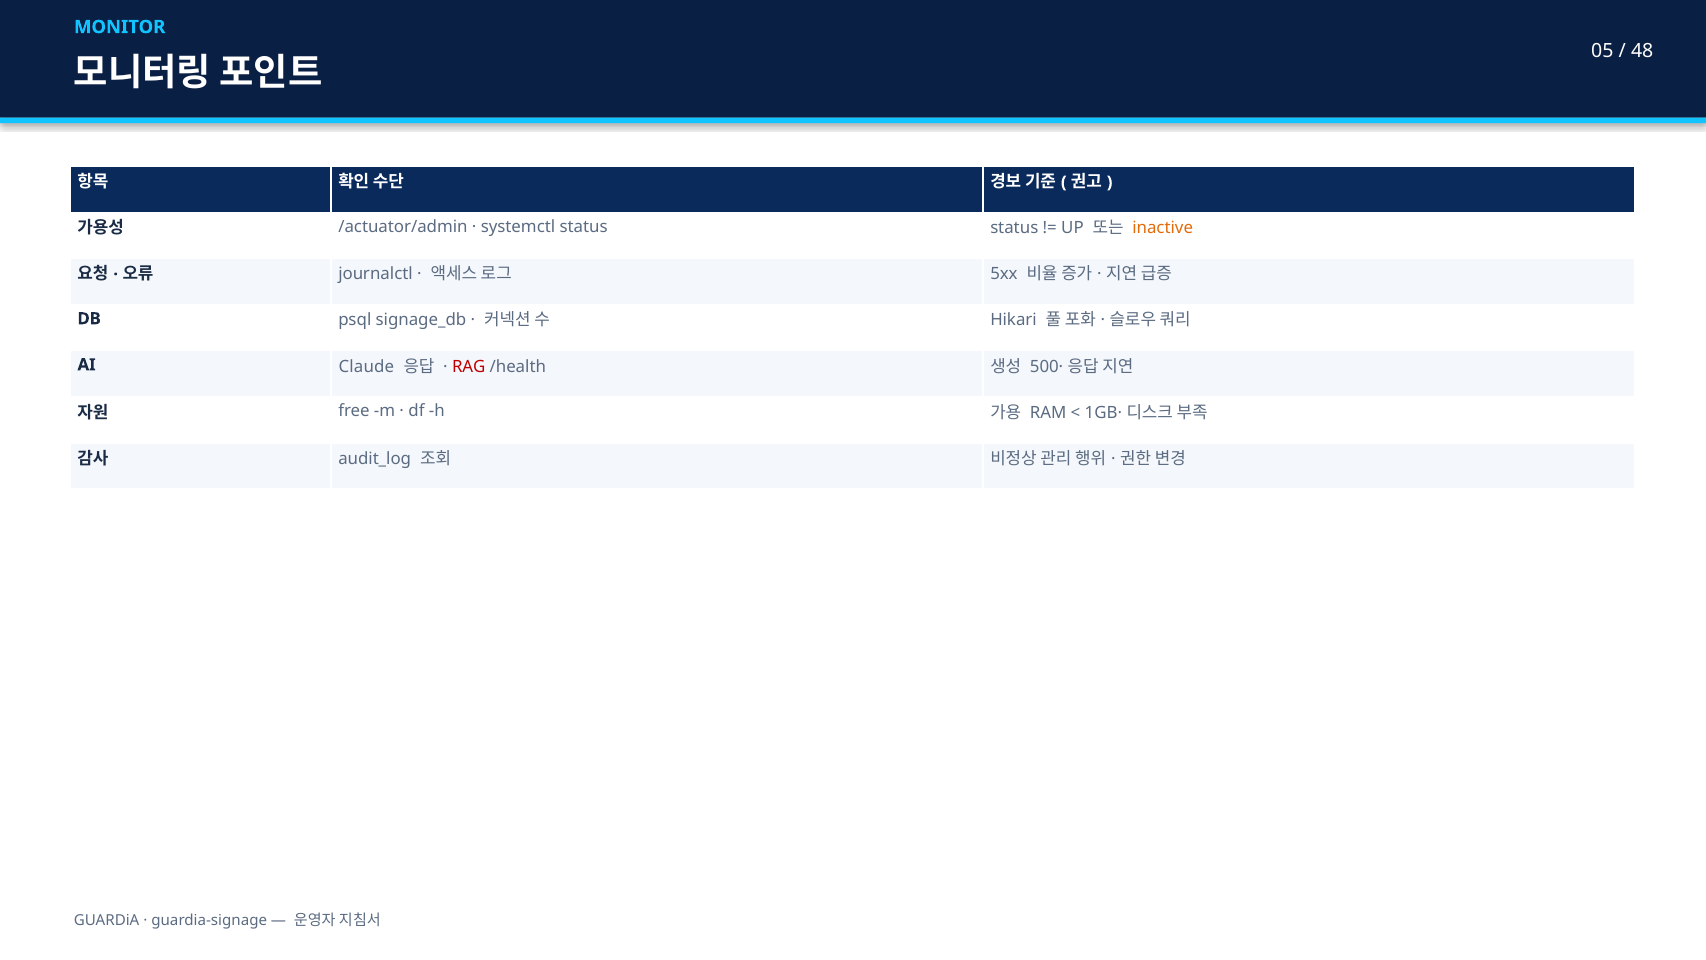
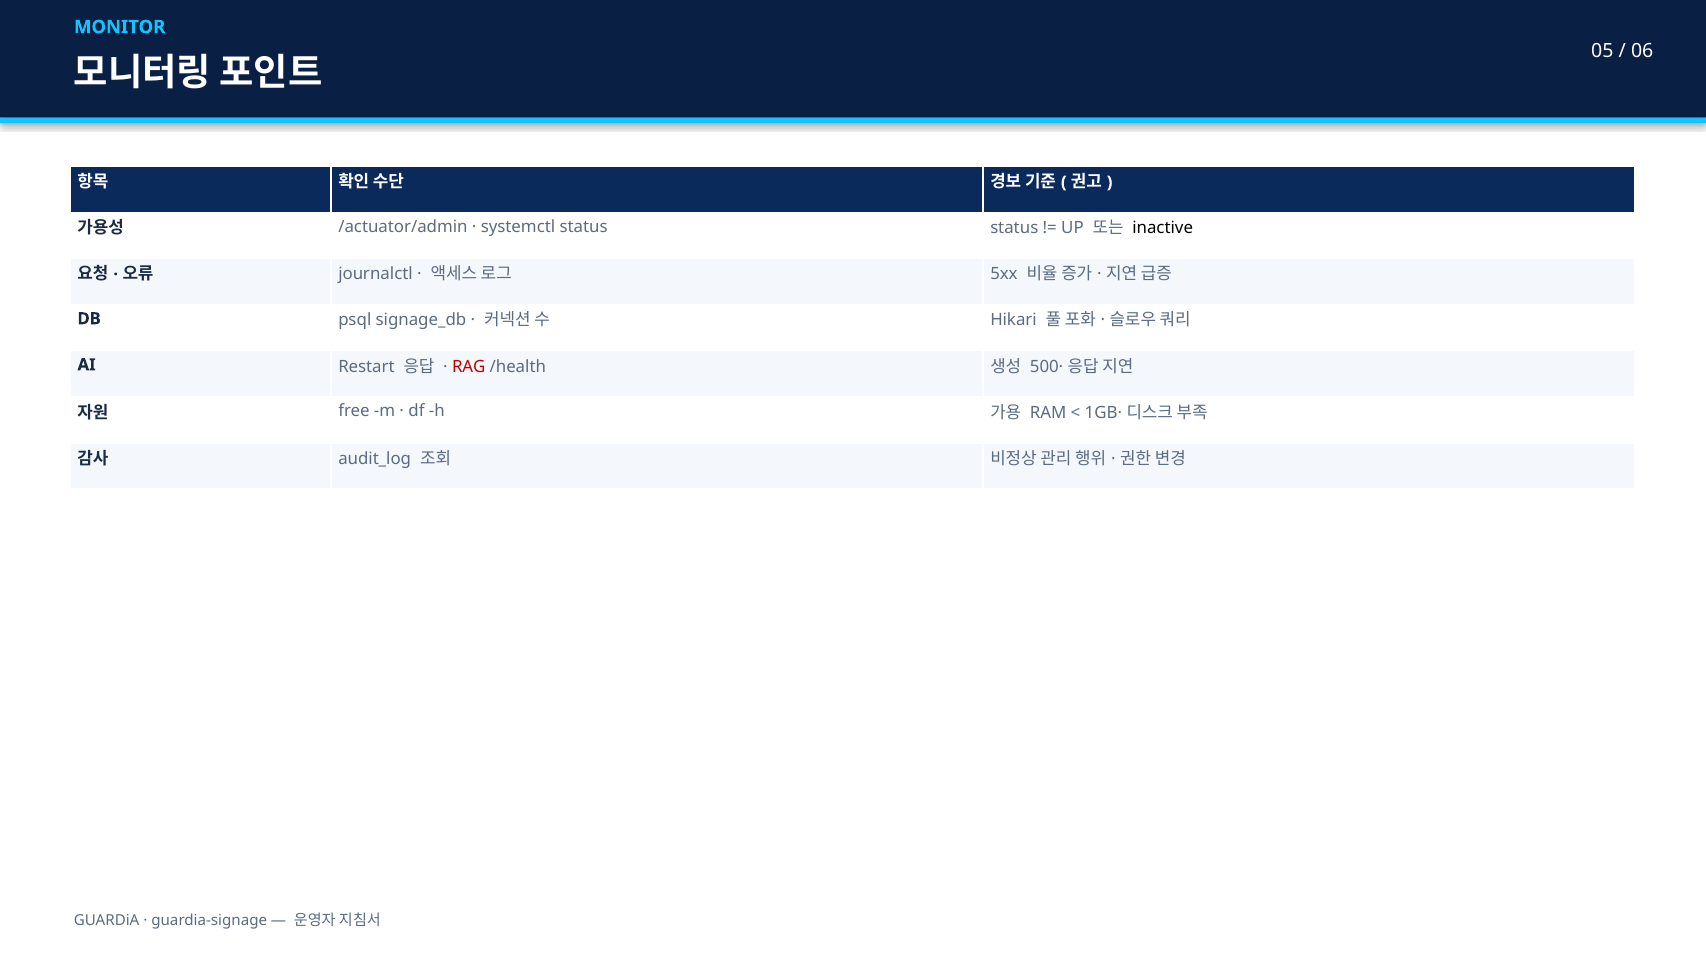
48: 48 -> 06
inactive colour: orange -> black
Claude: Claude -> Restart
